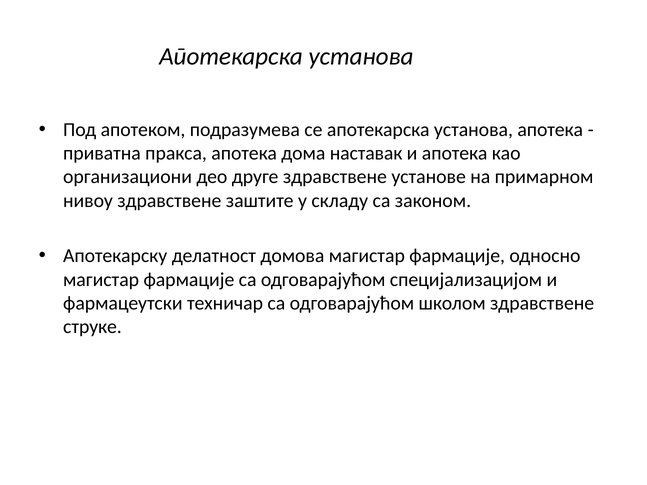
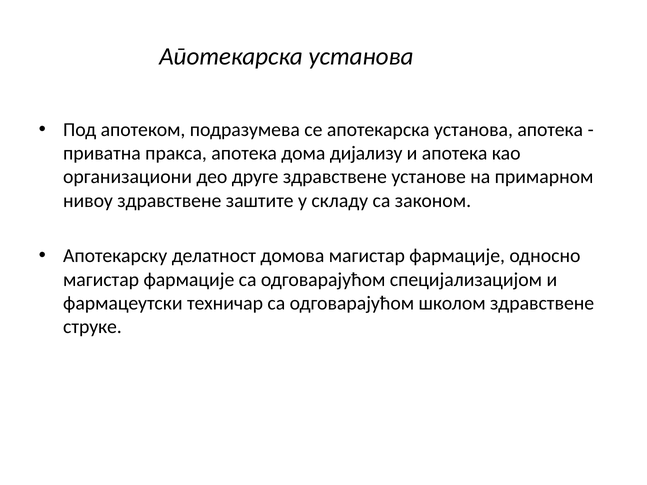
наставак: наставак -> дијализу
